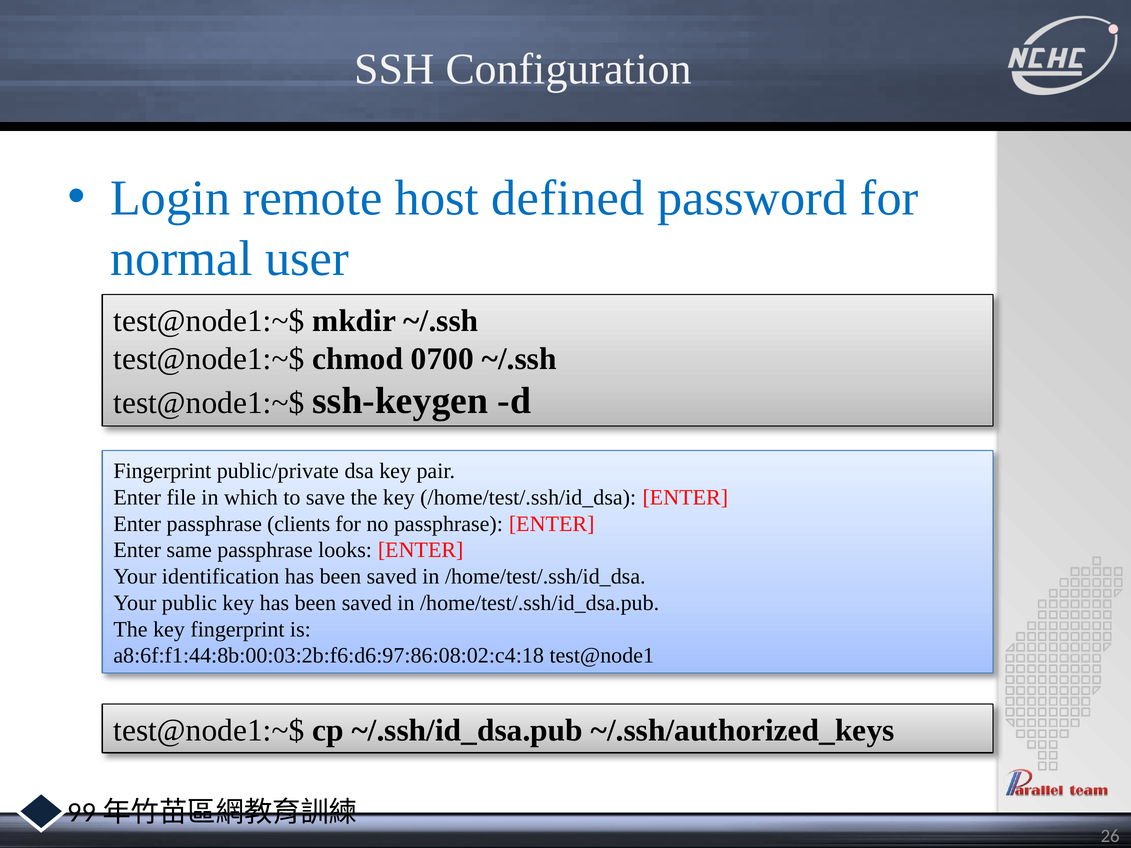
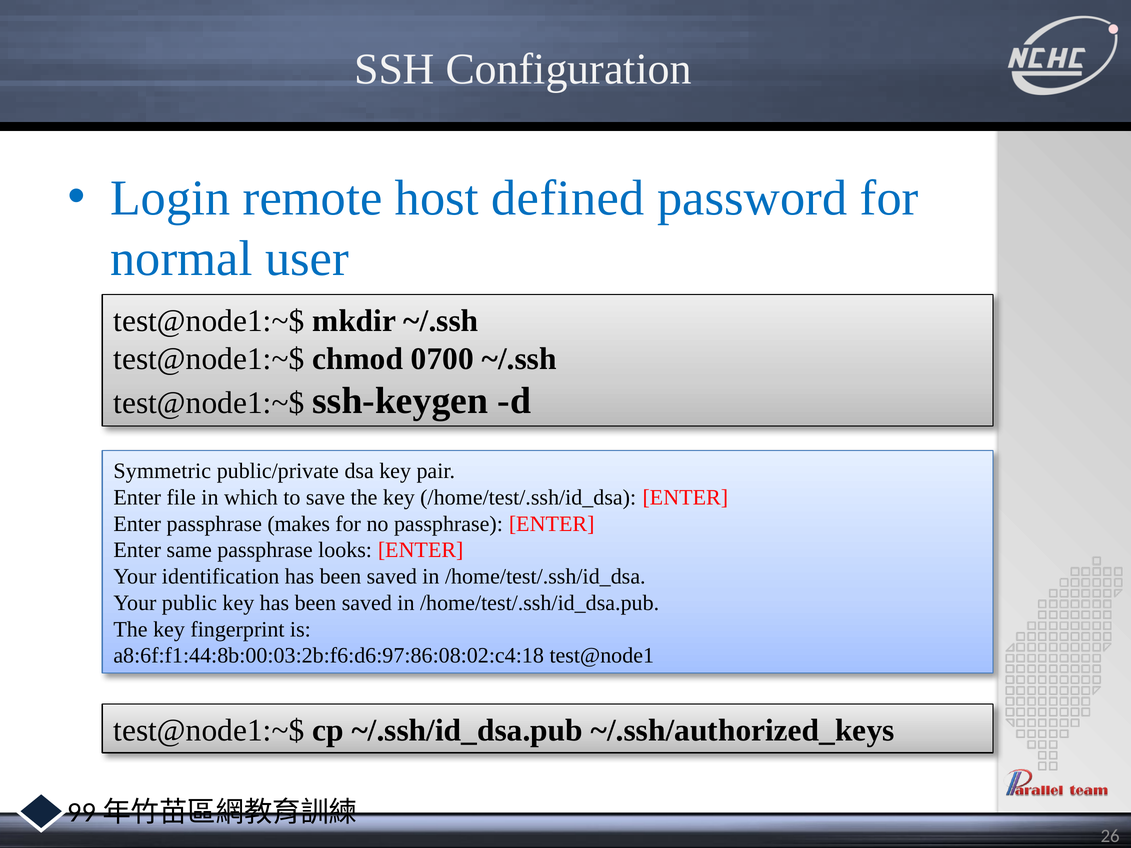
Fingerprint at (162, 471): Fingerprint -> Symmetric
clients: clients -> makes
